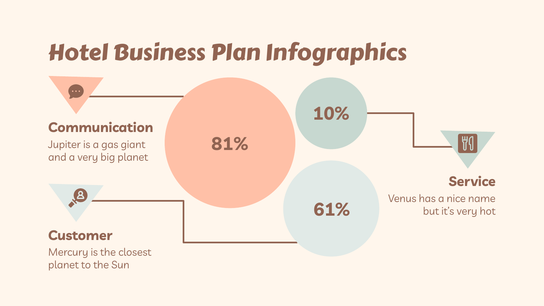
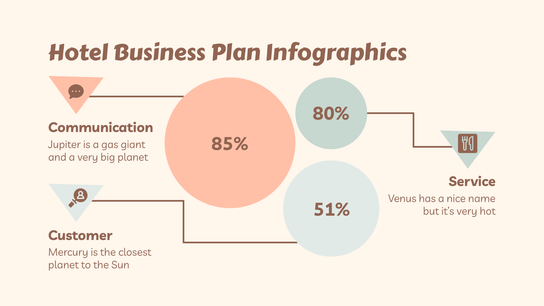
10%: 10% -> 80%
81%: 81% -> 85%
61%: 61% -> 51%
